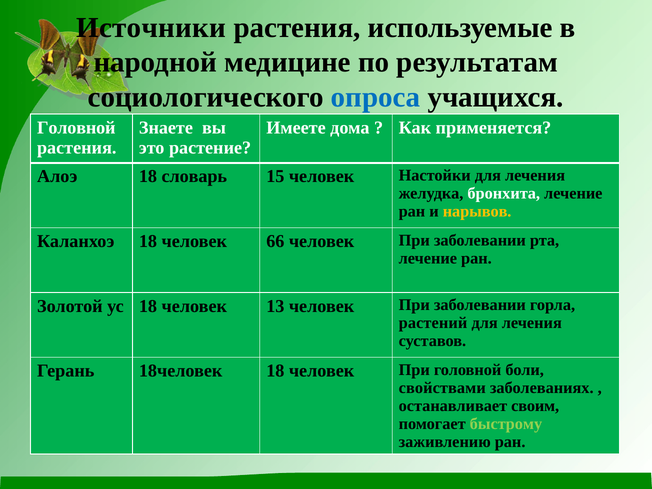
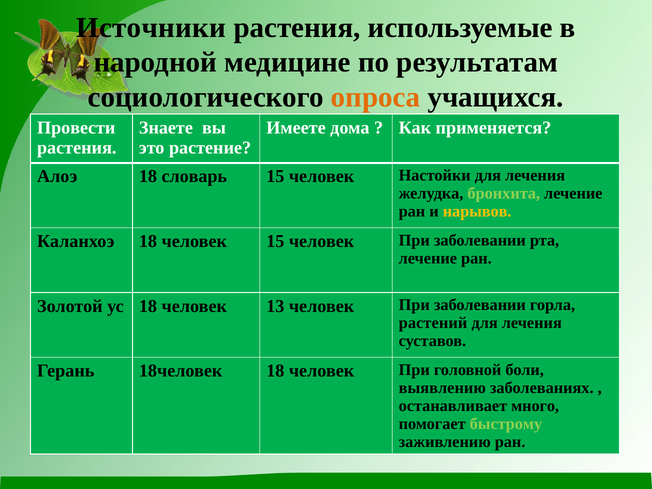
опроса colour: blue -> orange
Головной at (76, 128): Головной -> Провести
бронхита colour: white -> light green
человек 66: 66 -> 15
свойствами: свойствами -> выявлению
своим: своим -> много
